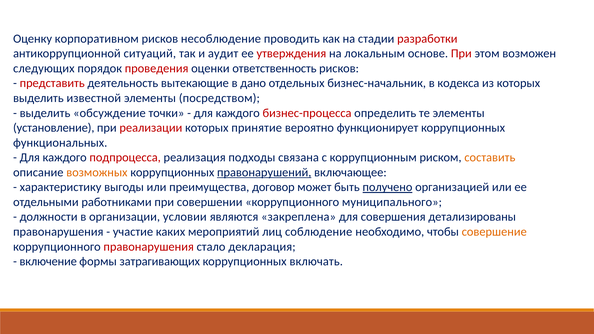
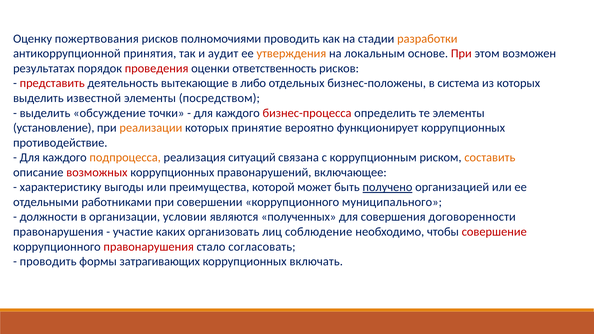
корпоративном: корпоративном -> пожертвования
несоблюдение: несоблюдение -> полномочиями
разработки colour: red -> orange
ситуаций: ситуаций -> принятия
утверждения colour: red -> orange
следующих: следующих -> результатах
дано: дано -> либо
бизнес-начальник: бизнес-начальник -> бизнес-положены
кодекса: кодекса -> система
реализации colour: red -> orange
функциональных: функциональных -> противодействие
подпроцесса colour: red -> orange
подходы: подходы -> ситуаций
возможных colour: orange -> red
правонарушений underline: present -> none
договор: договор -> которой
закреплена: закреплена -> полученных
детализированы: детализированы -> договоренности
мероприятий: мероприятий -> организовать
совершение colour: orange -> red
декларация: декларация -> согласовать
включение at (48, 262): включение -> проводить
